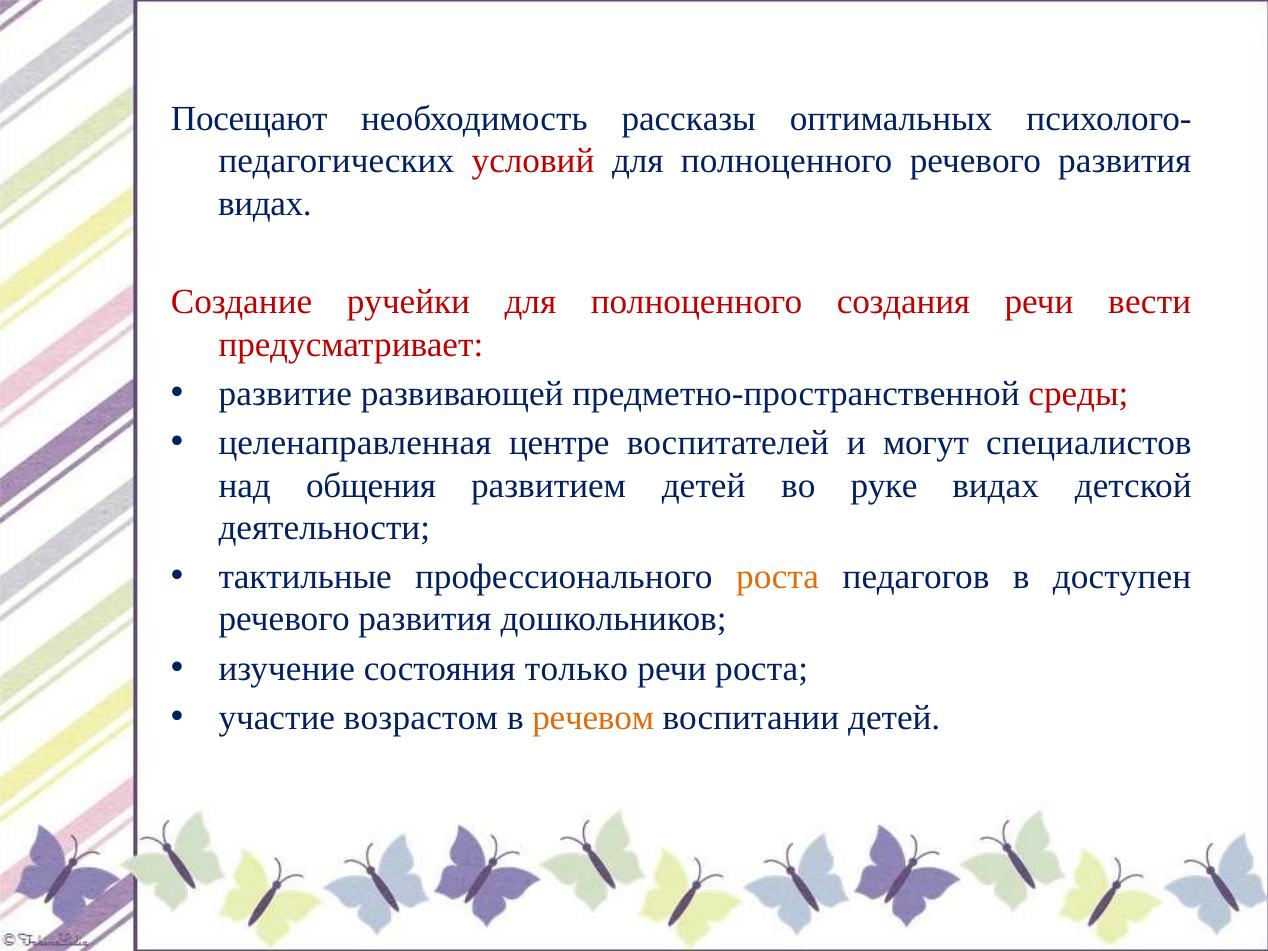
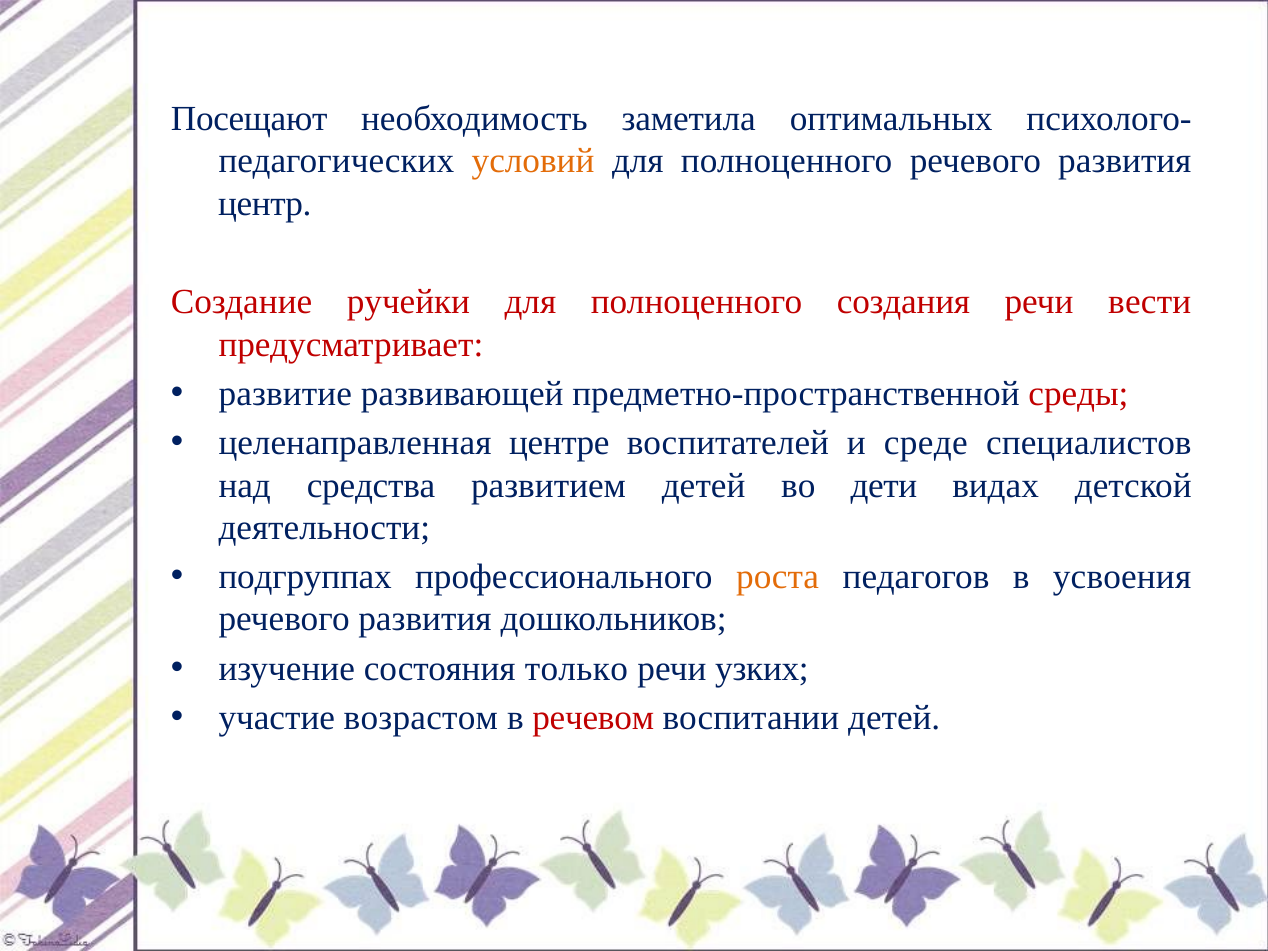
рассказы: рассказы -> заметила
условий colour: red -> orange
видах at (265, 204): видах -> центр
могут: могут -> среде
общения: общения -> средства
руке: руке -> дети
тактильные: тактильные -> подгруппах
доступен: доступен -> усвоения
речи роста: роста -> узких
речевом colour: orange -> red
